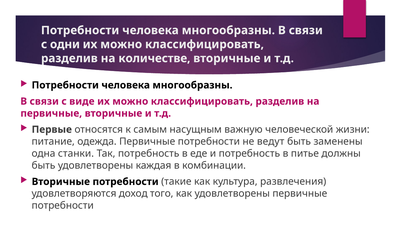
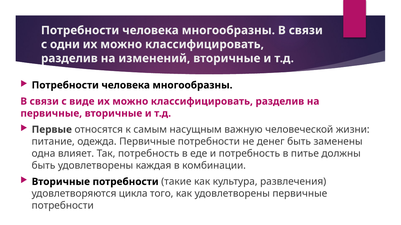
количестве: количестве -> изменений
ведут: ведут -> денег
станки: станки -> влияет
доход: доход -> цикла
